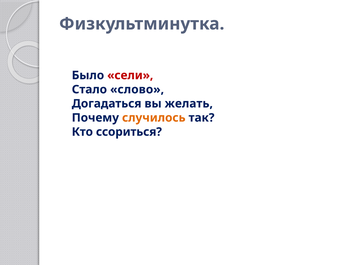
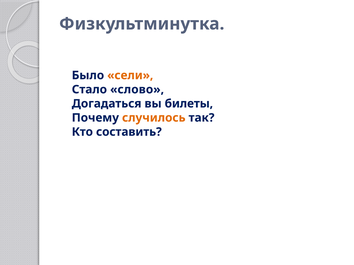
сели colour: red -> orange
желать: желать -> билеты
ссориться: ссориться -> составить
